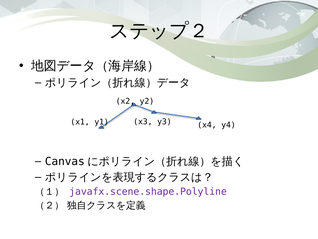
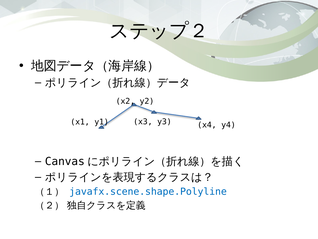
javafx.scene.shape.Polyline colour: purple -> blue
